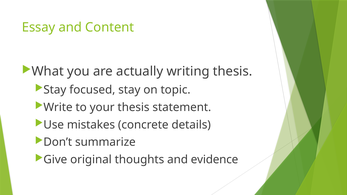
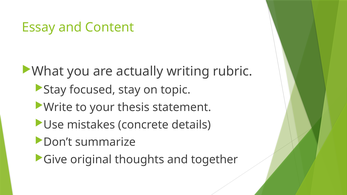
writing thesis: thesis -> rubric
evidence: evidence -> together
